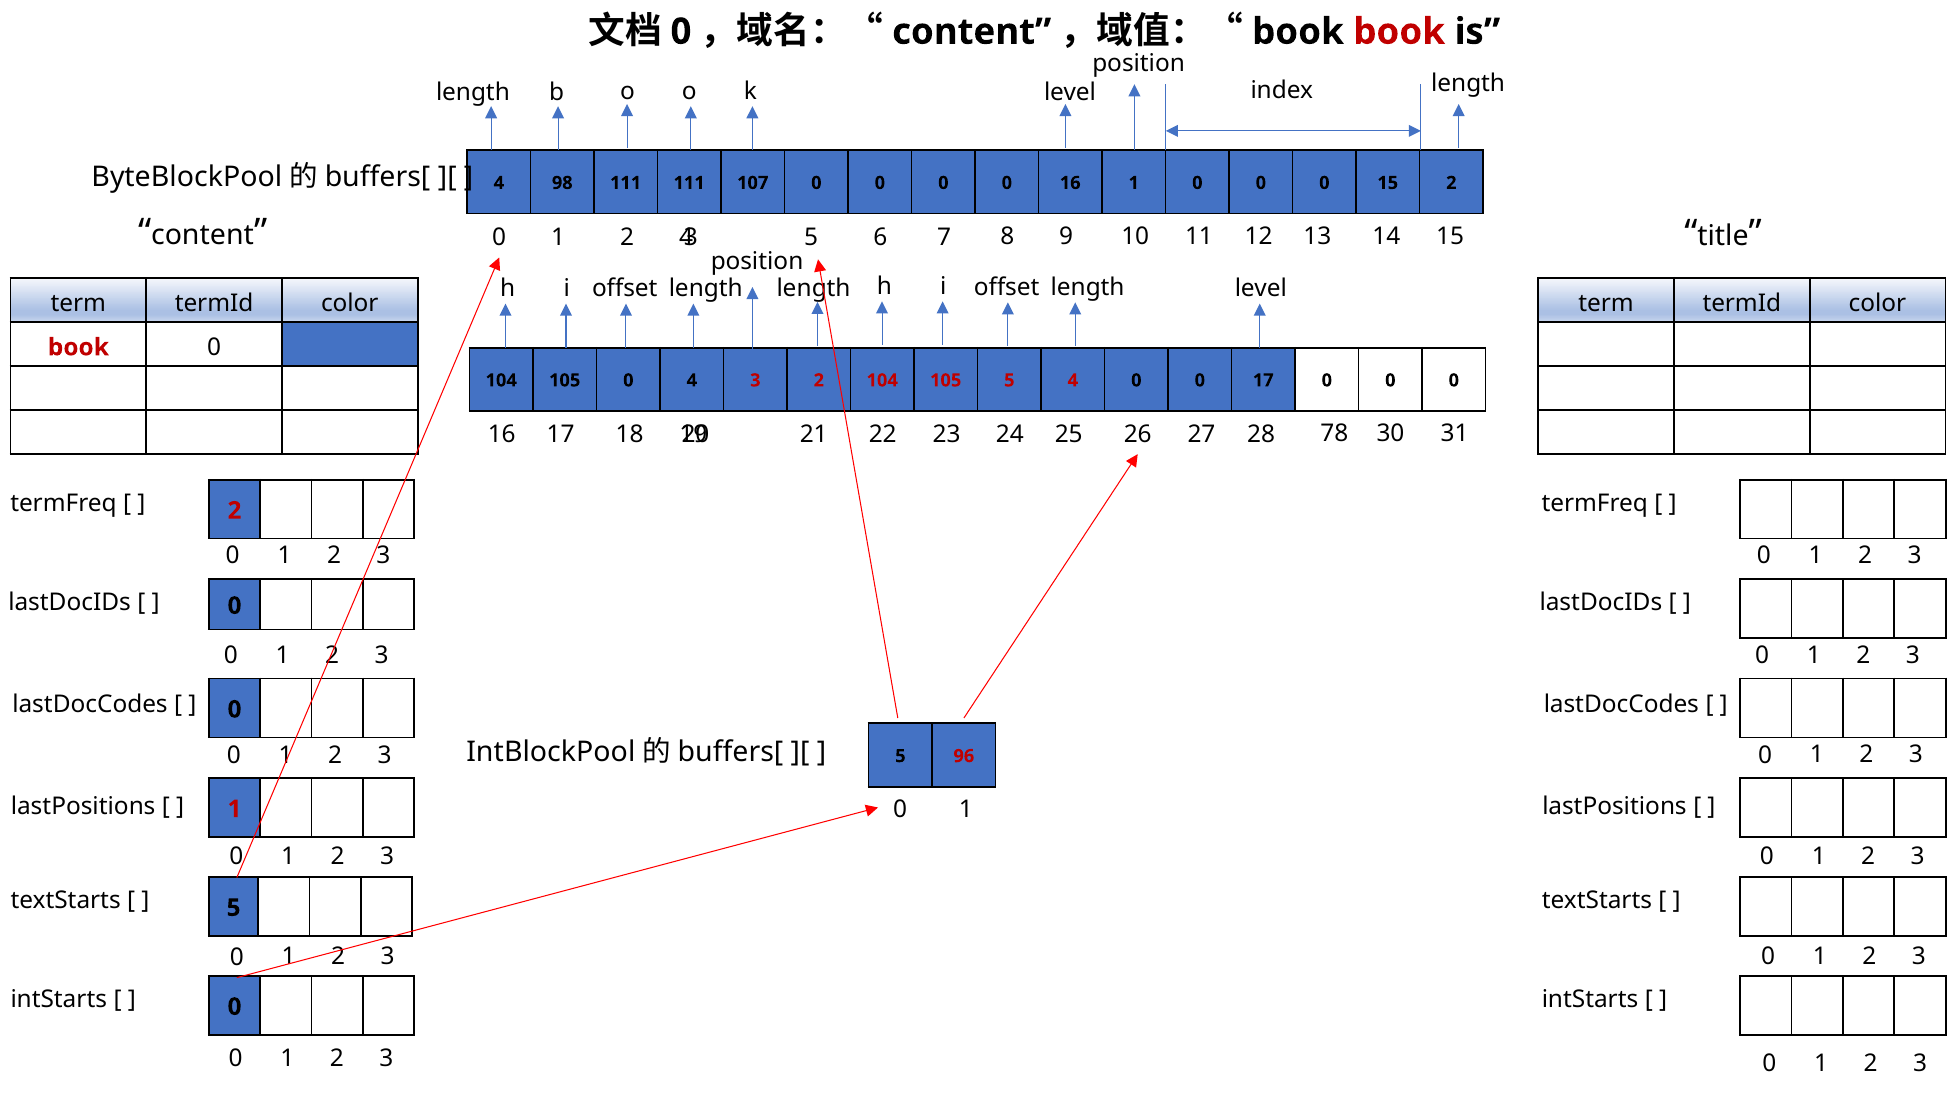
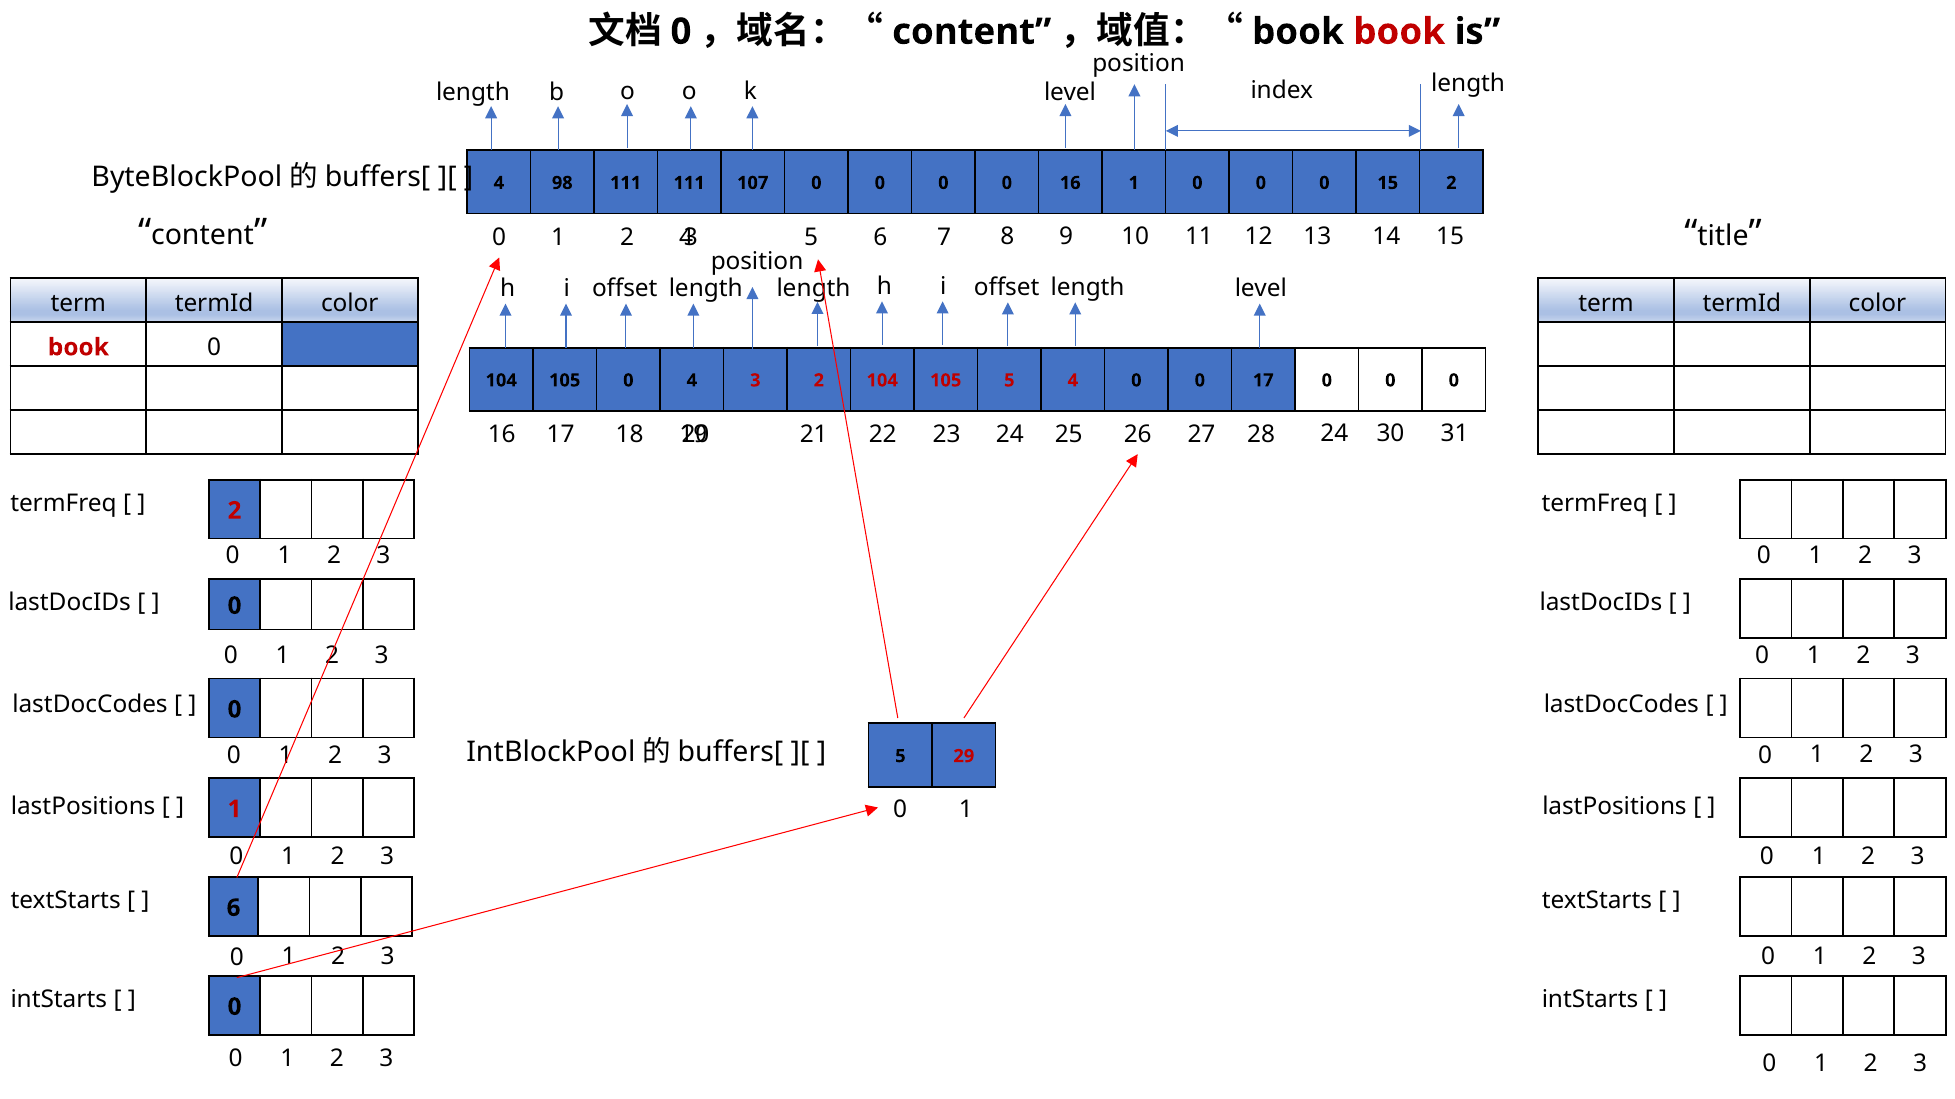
28 78: 78 -> 24
96: 96 -> 29
5 at (234, 908): 5 -> 6
